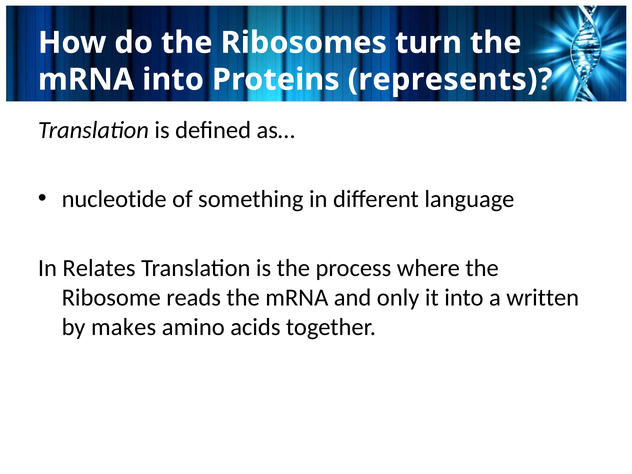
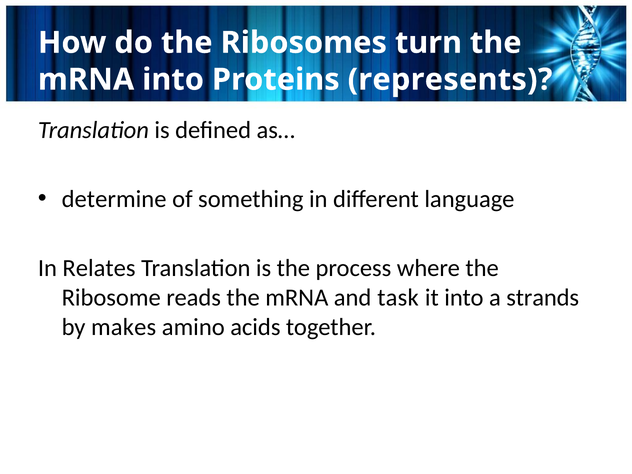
nucleotide: nucleotide -> determine
only: only -> task
written: written -> strands
